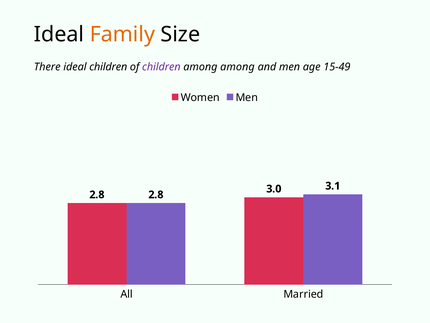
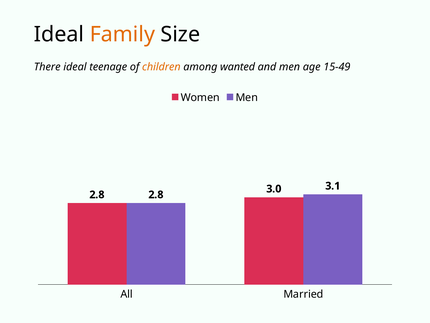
ideal children: children -> teenage
children at (161, 67) colour: purple -> orange
among among: among -> wanted
